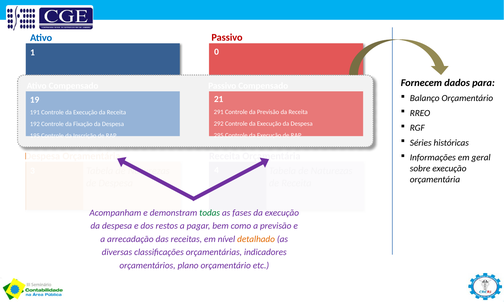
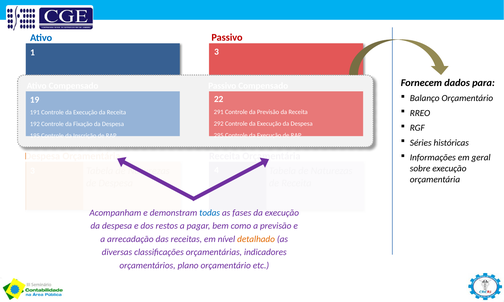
1 0: 0 -> 3
21: 21 -> 22
todas colour: green -> blue
